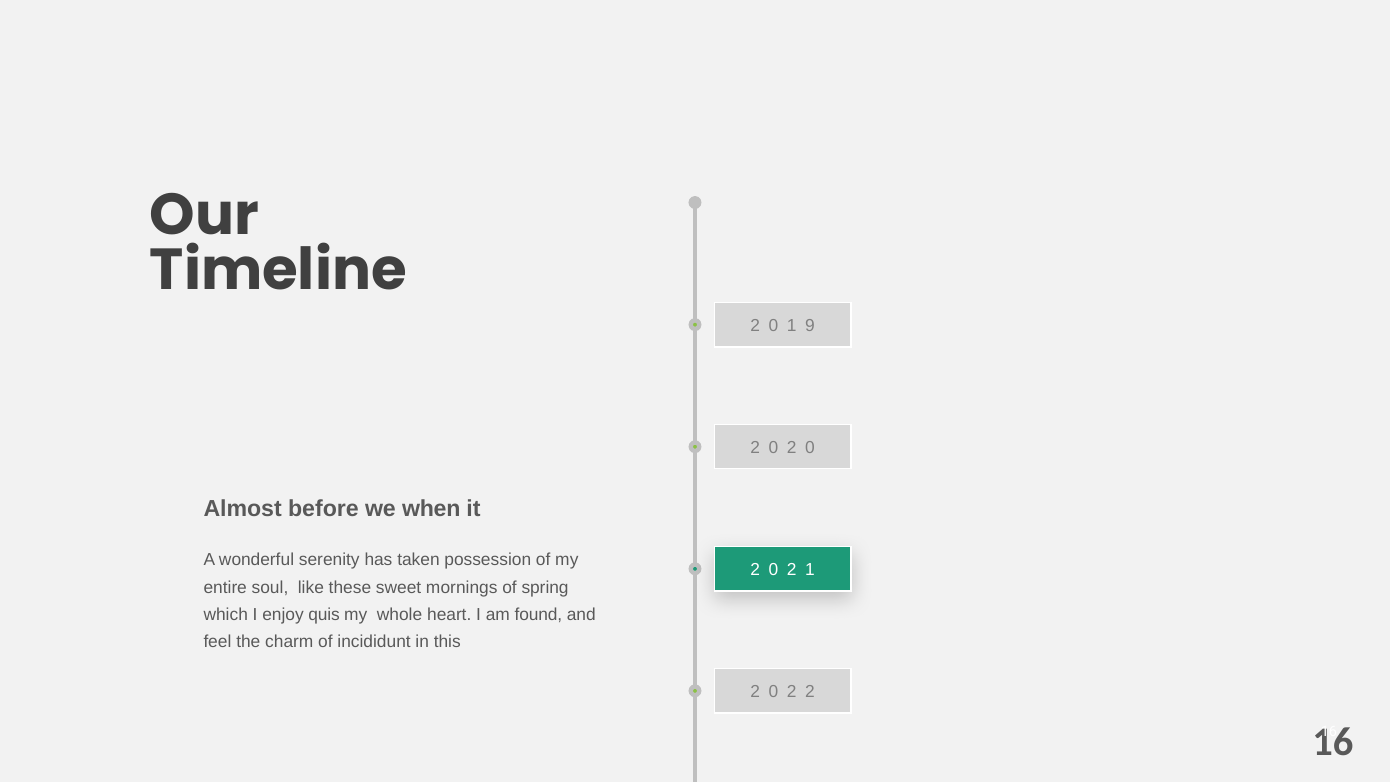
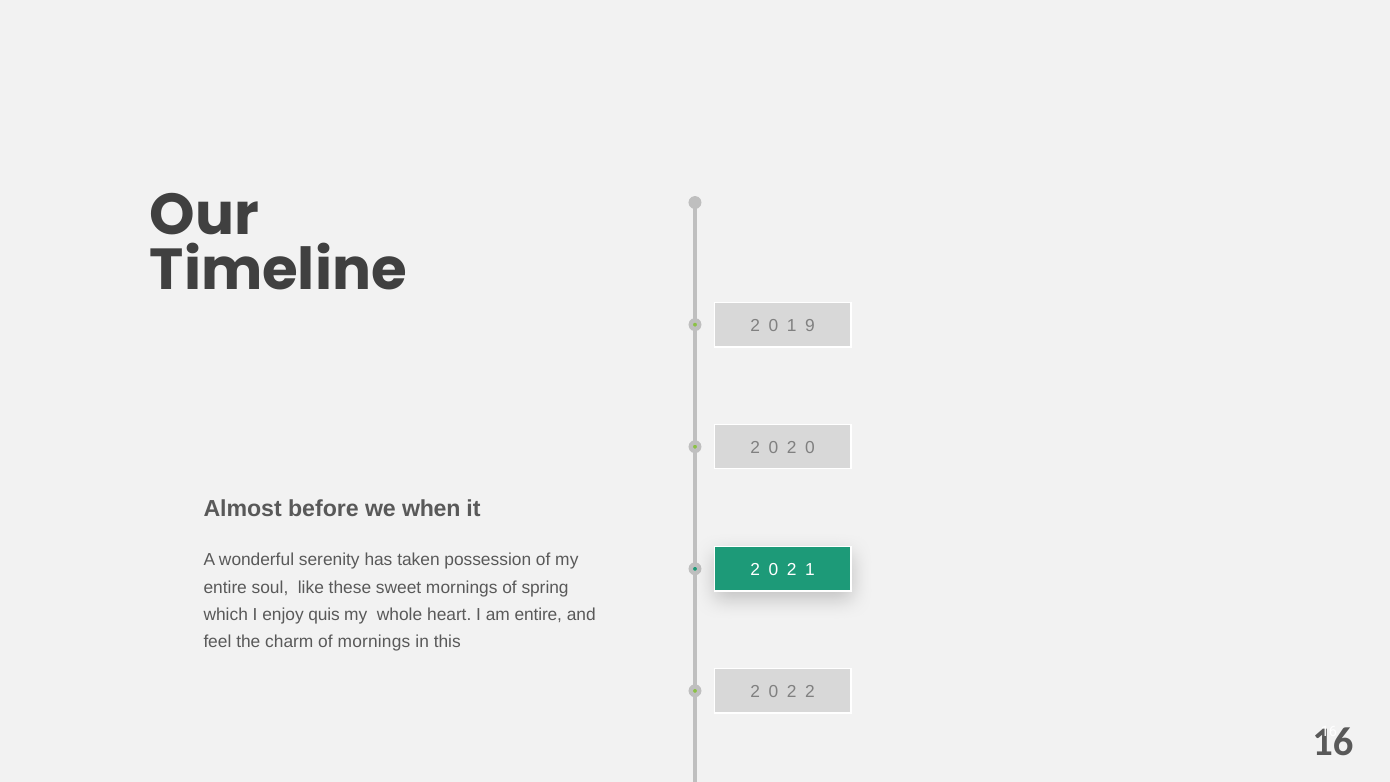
am found: found -> entire
of incididunt: incididunt -> mornings
